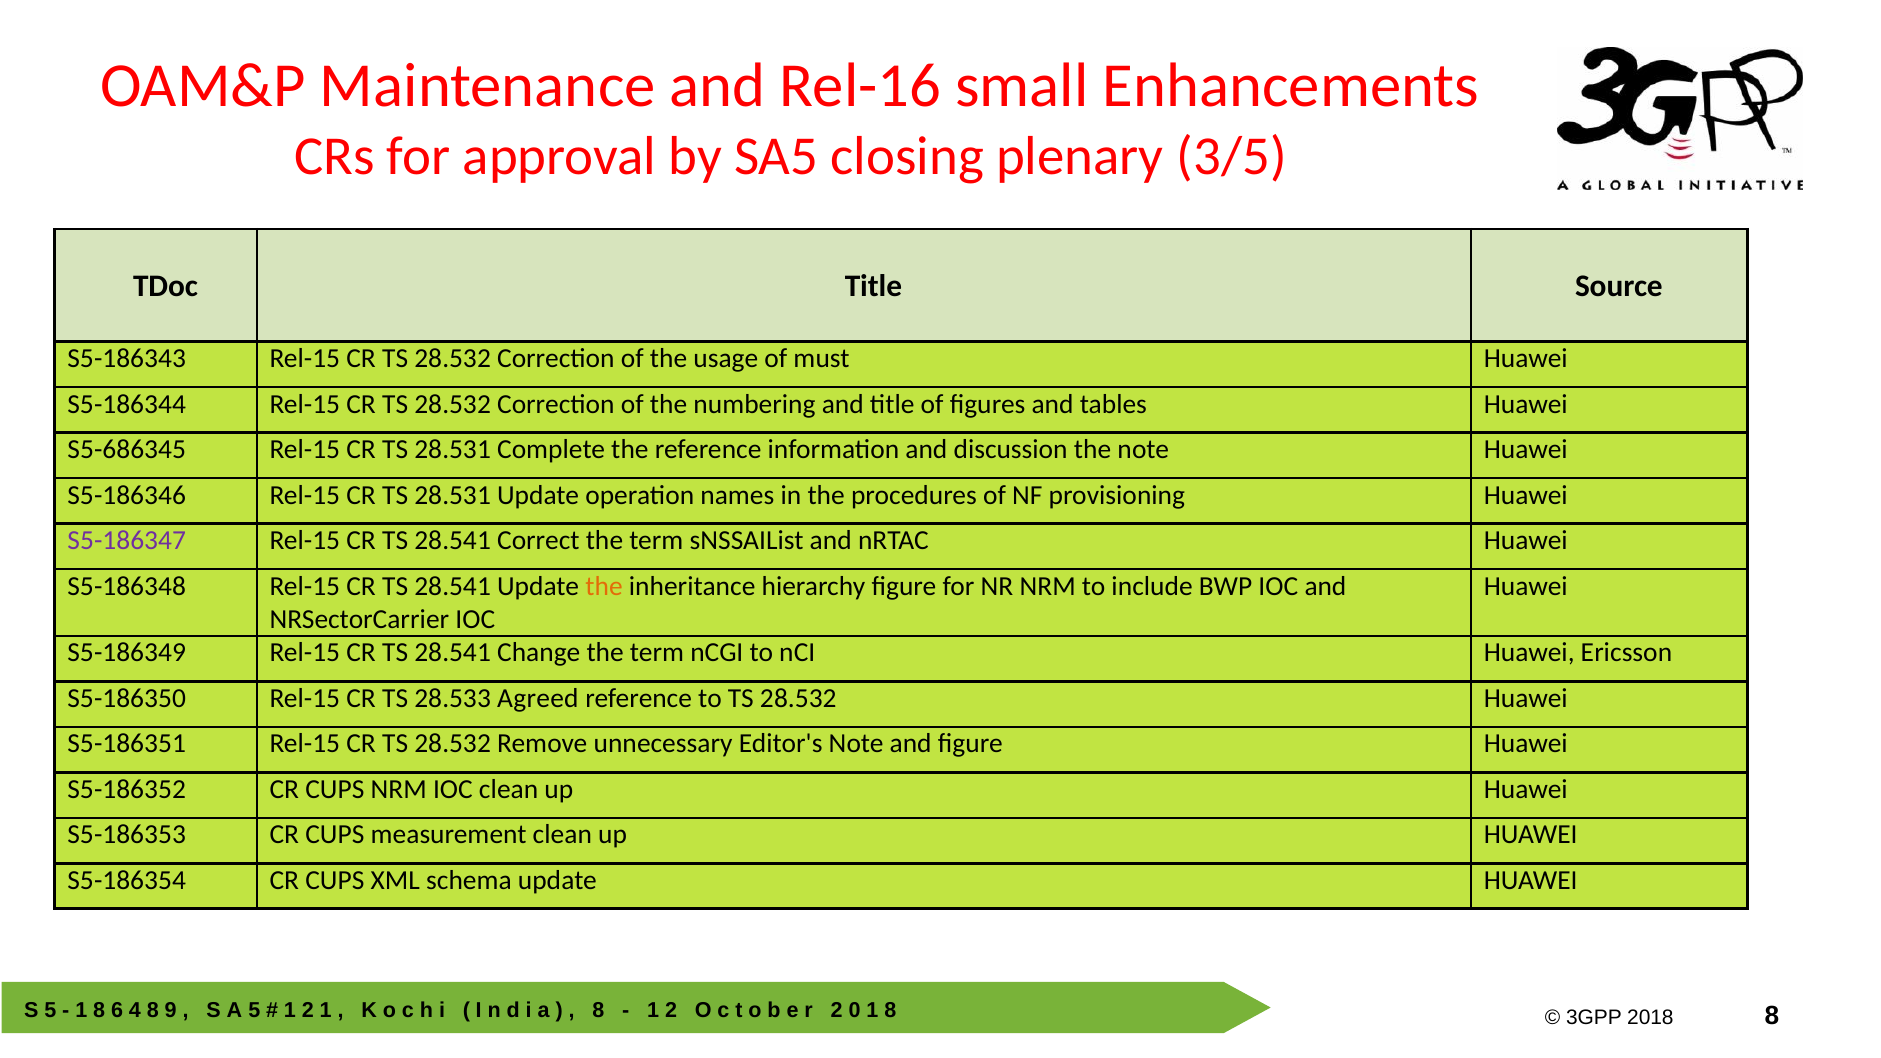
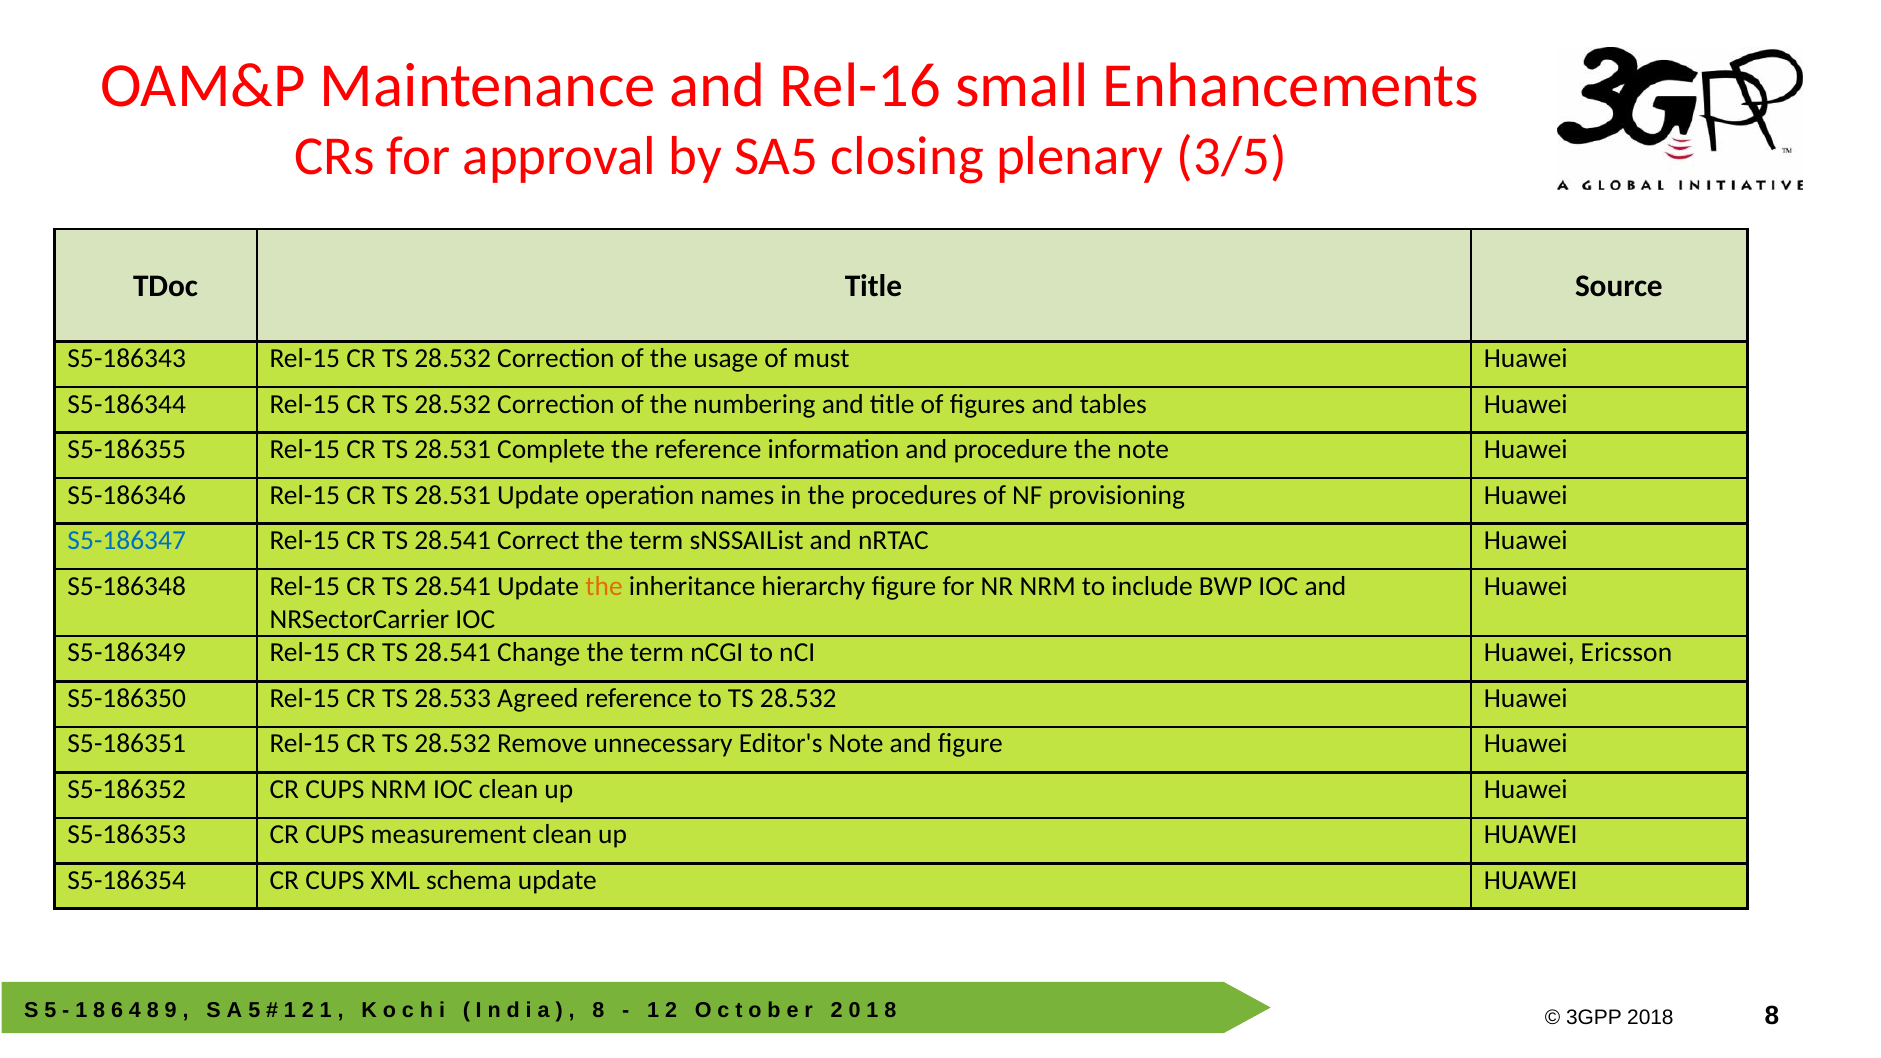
S5-686345: S5-686345 -> S5-186355
discussion: discussion -> procedure
S5-186347 colour: purple -> blue
